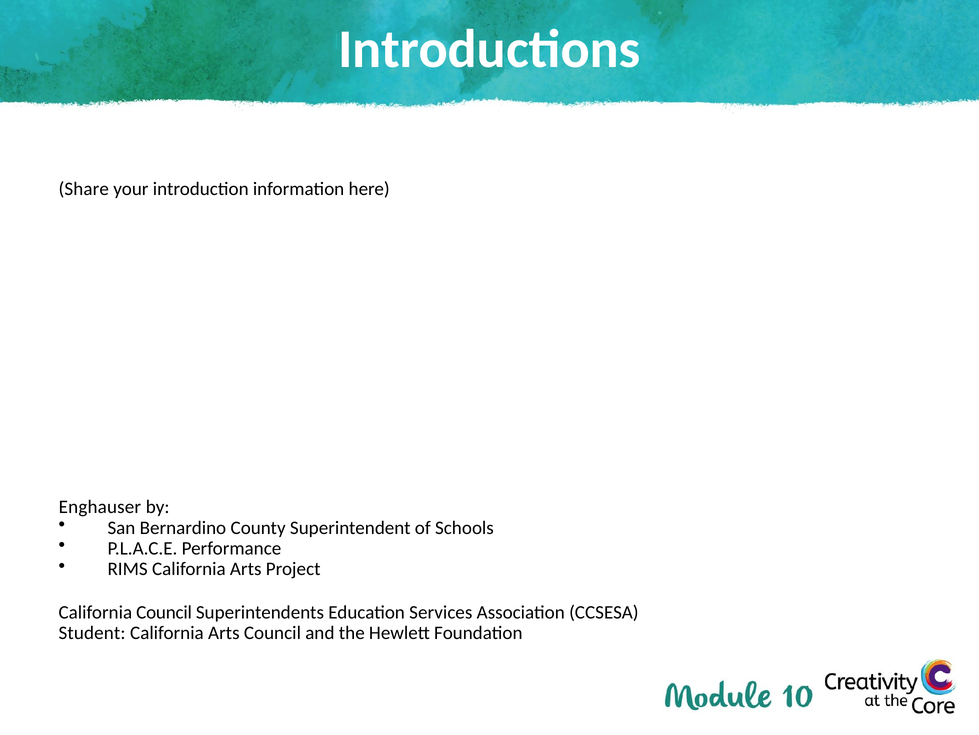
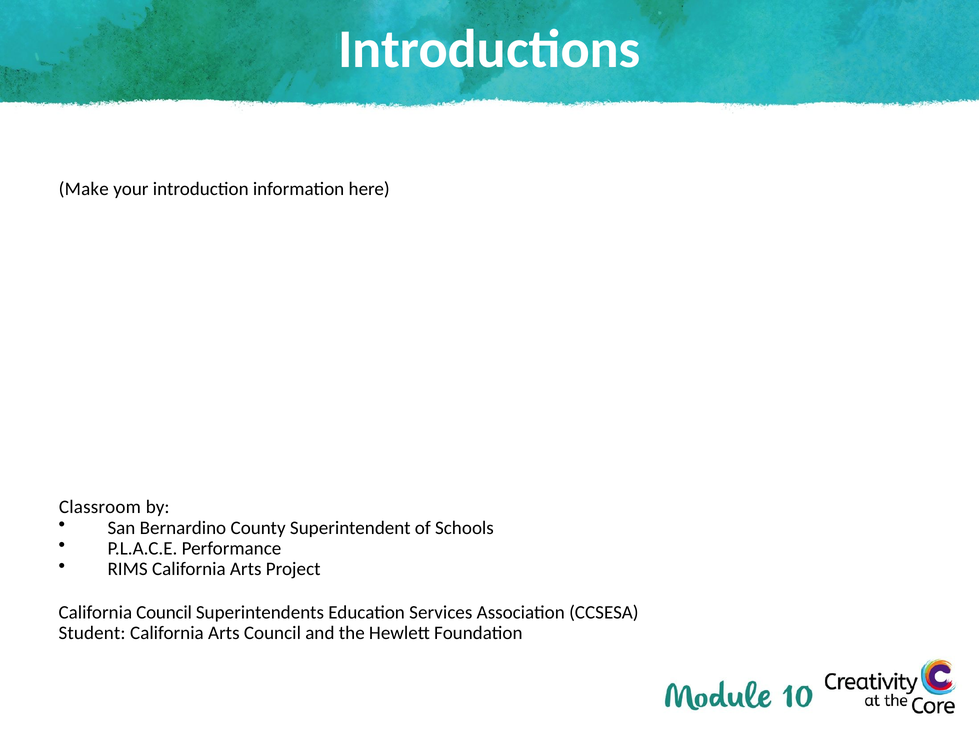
Share: Share -> Make
Enghauser: Enghauser -> Classroom
